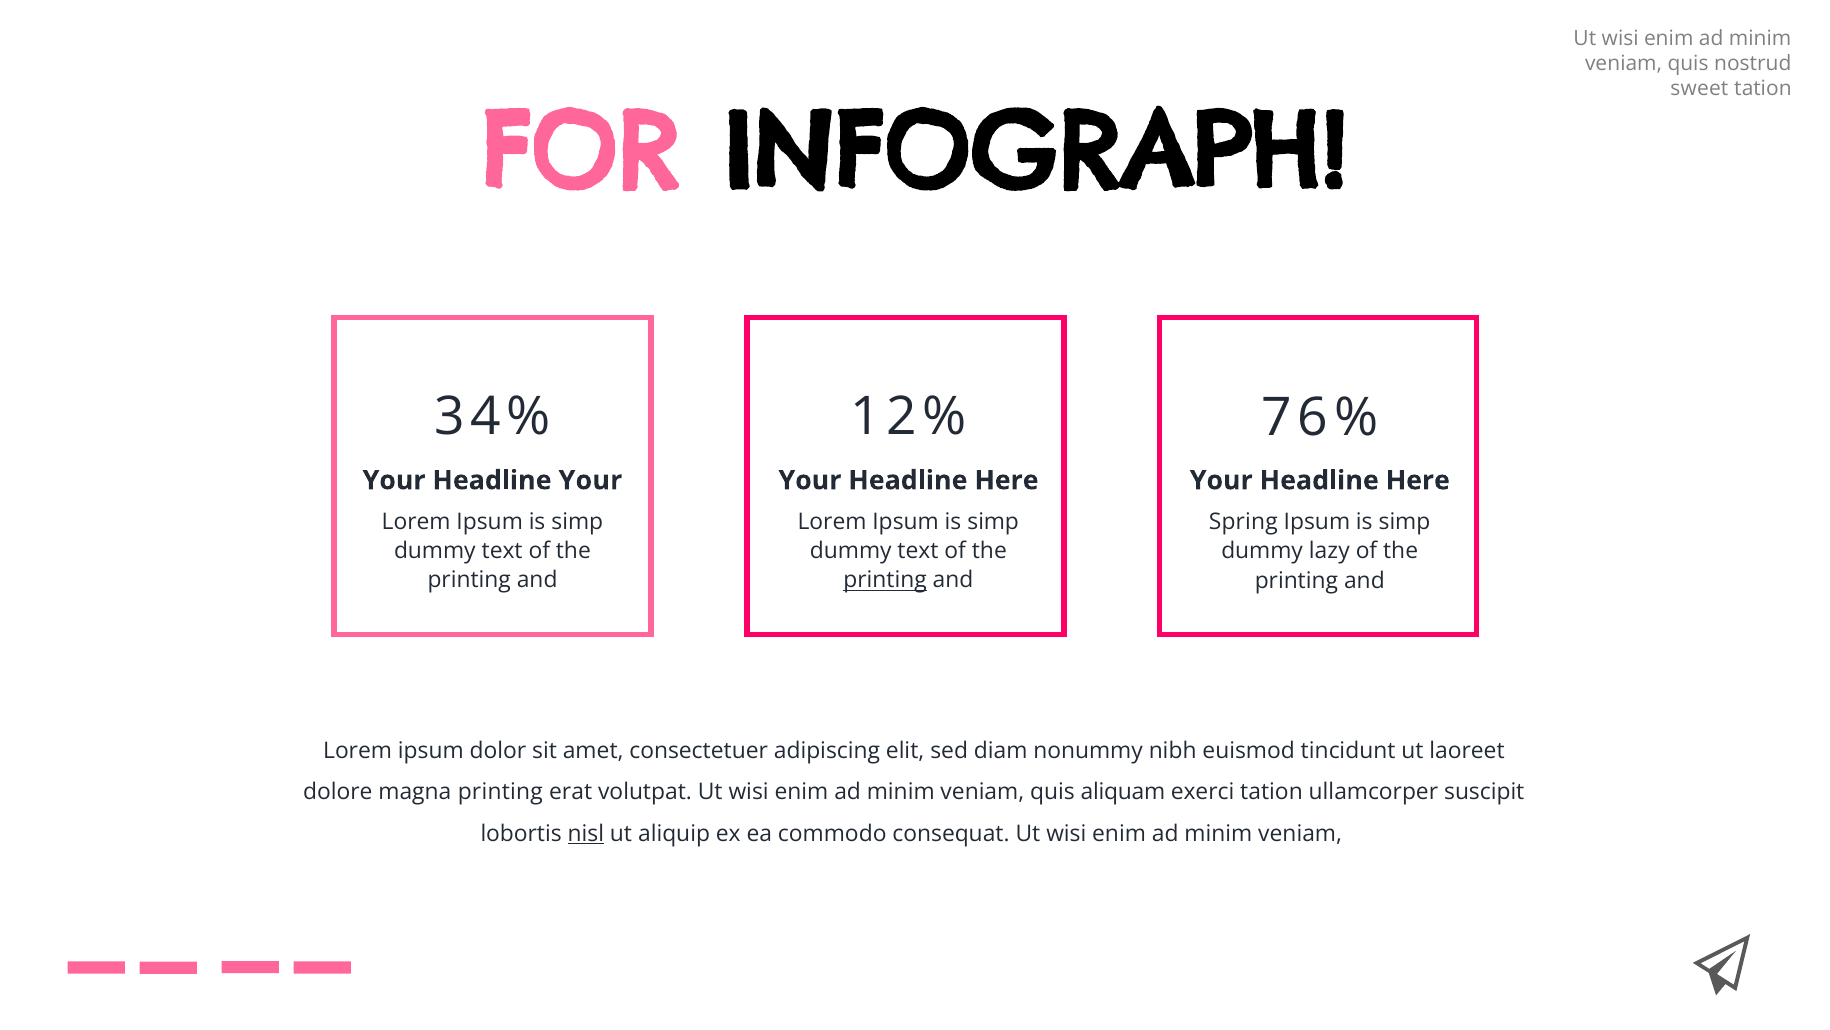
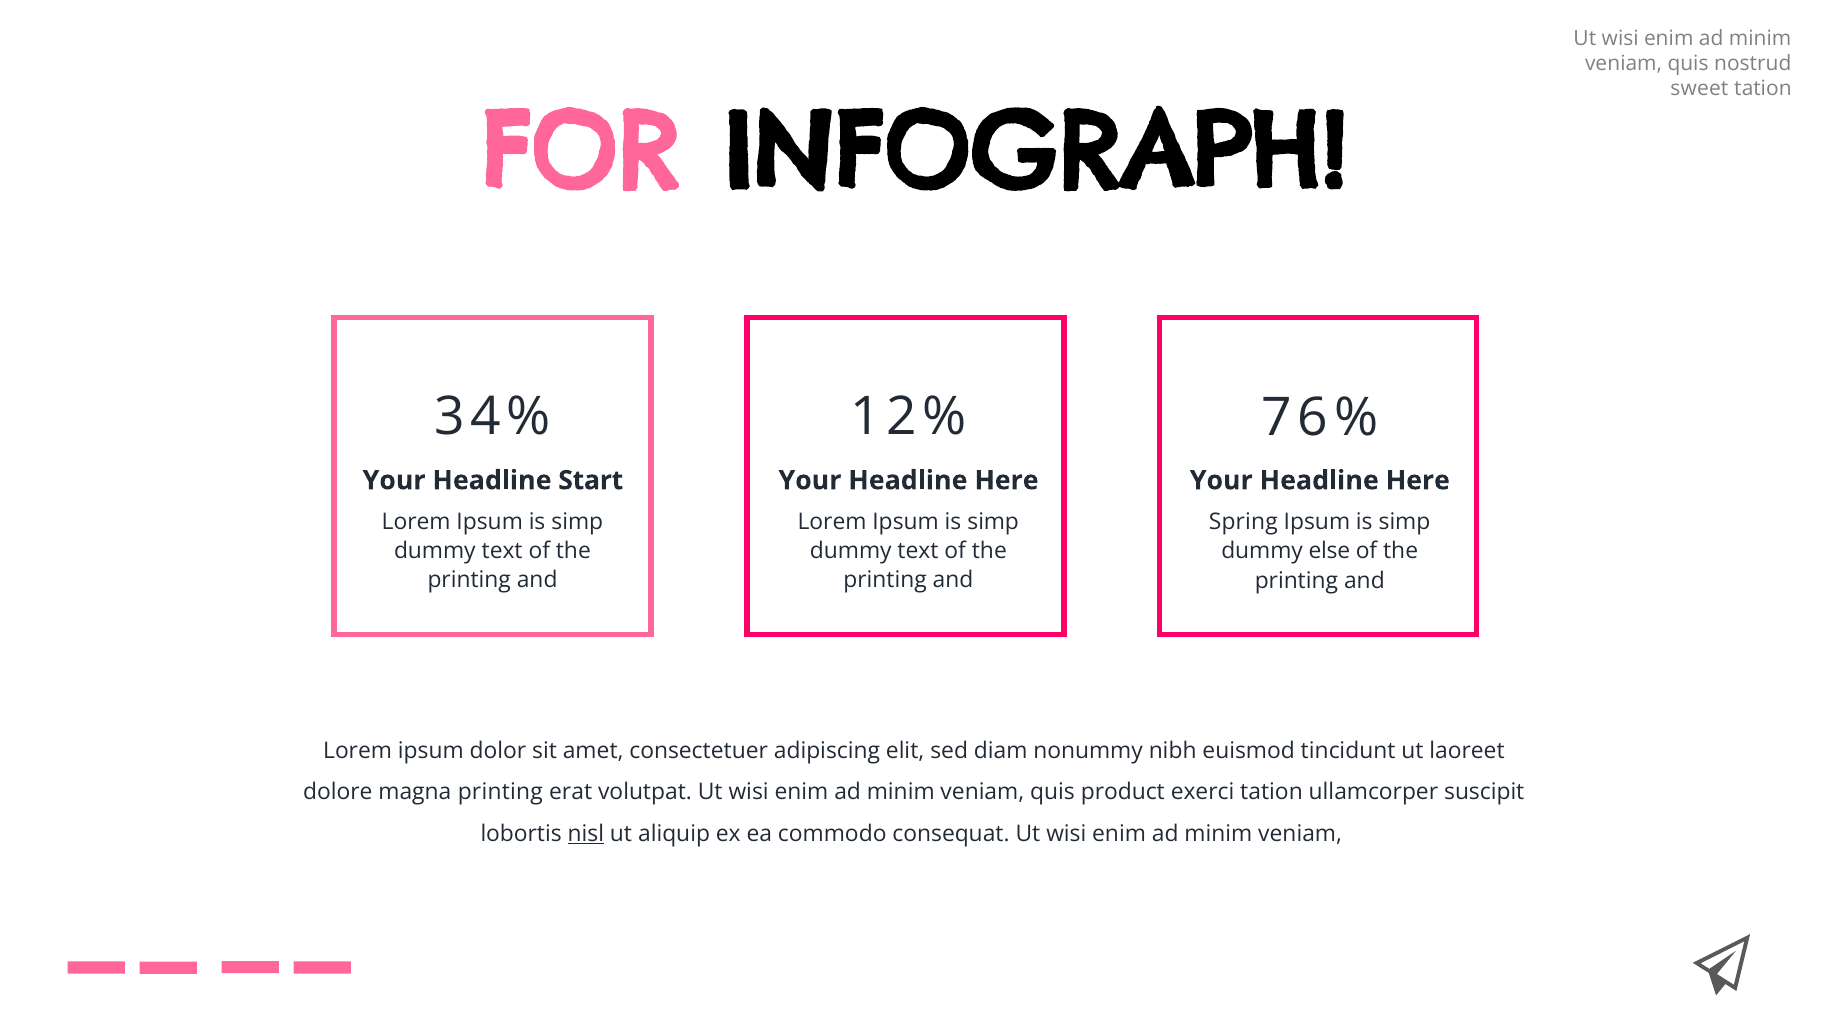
Headline Your: Your -> Start
lazy: lazy -> else
printing at (885, 580) underline: present -> none
aliquam: aliquam -> product
